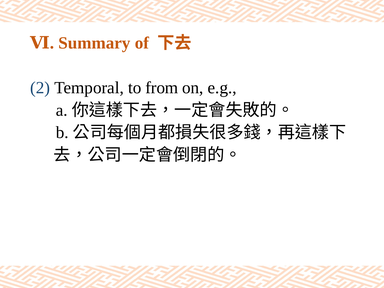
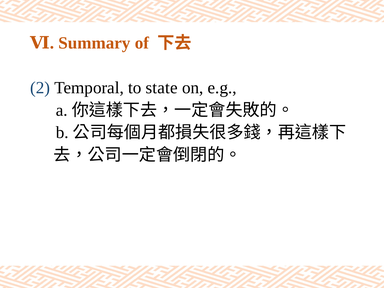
from: from -> state
